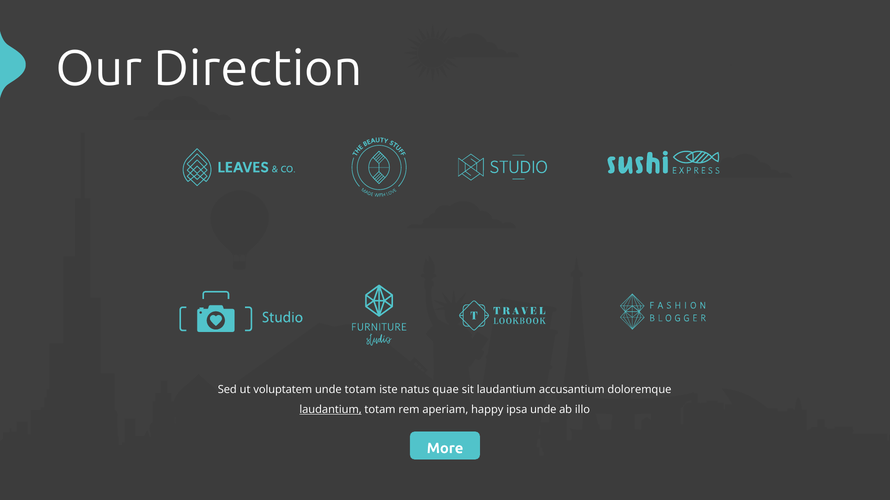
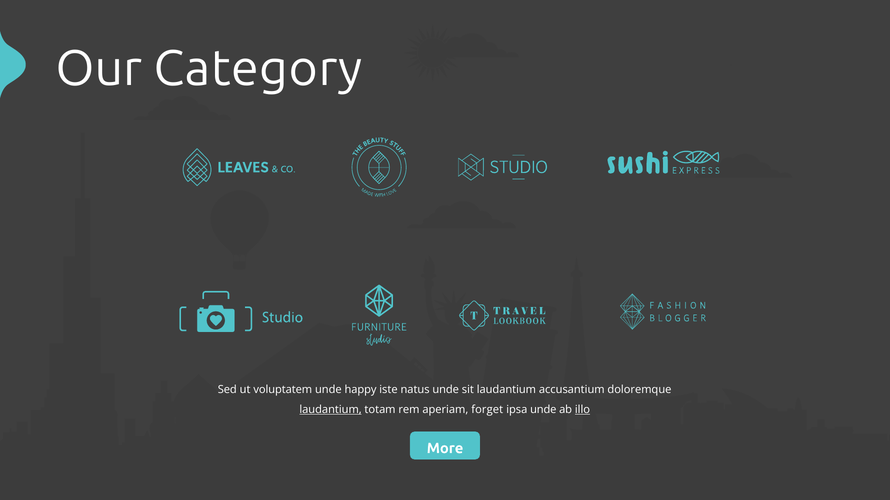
Direction: Direction -> Category
unde totam: totam -> happy
natus quae: quae -> unde
happy: happy -> forget
illo underline: none -> present
